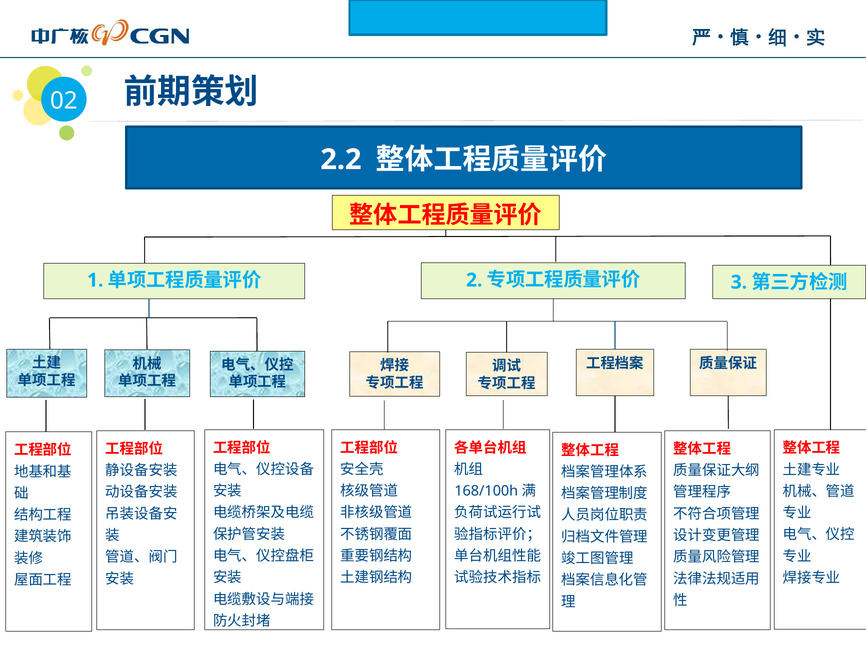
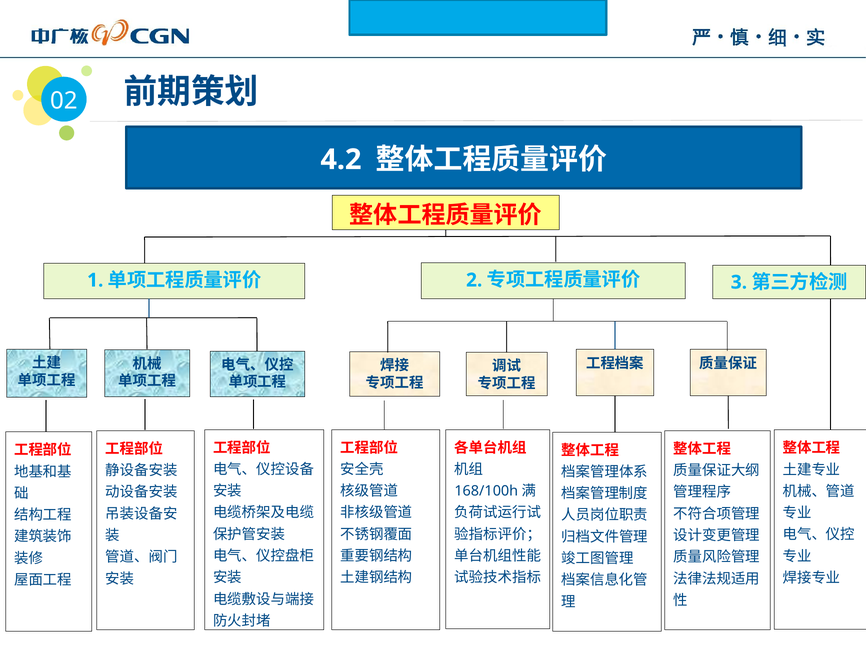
2.2: 2.2 -> 4.2
